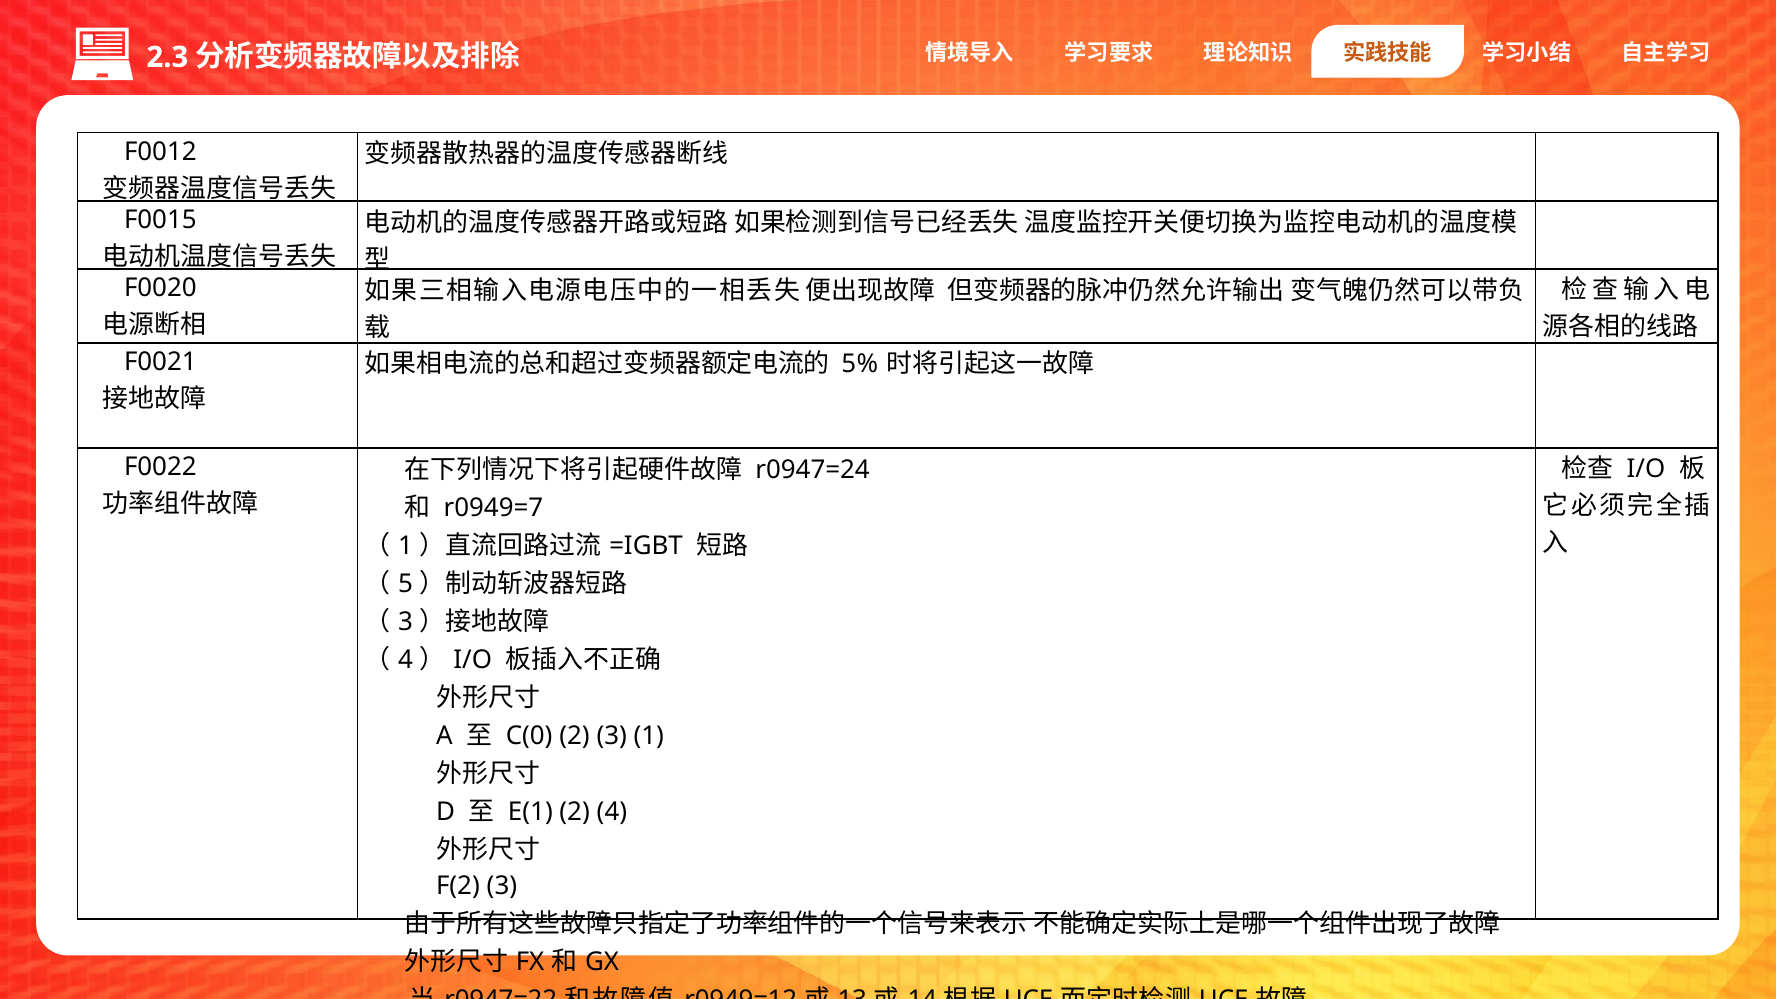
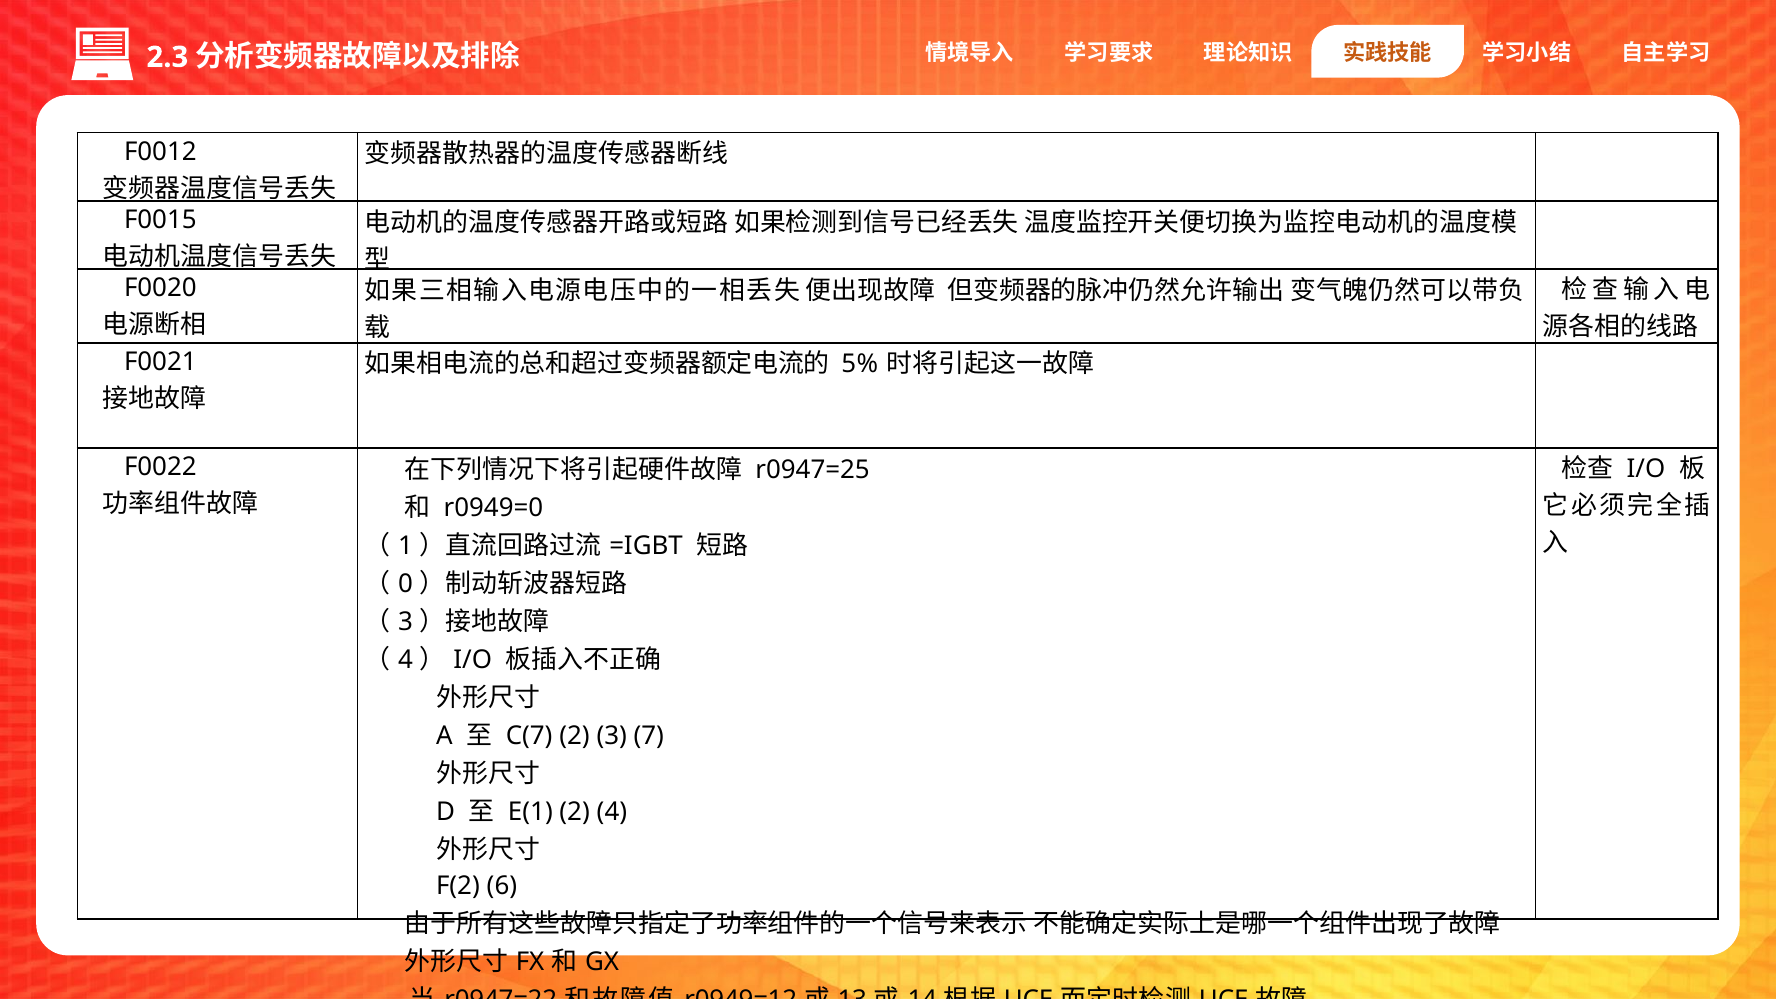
r0947=24: r0947=24 -> r0947=25
r0949=7: r0949=7 -> r0949=0
5: 5 -> 0
C(0: C(0 -> C(7
3 1: 1 -> 7
F(2 3: 3 -> 6
